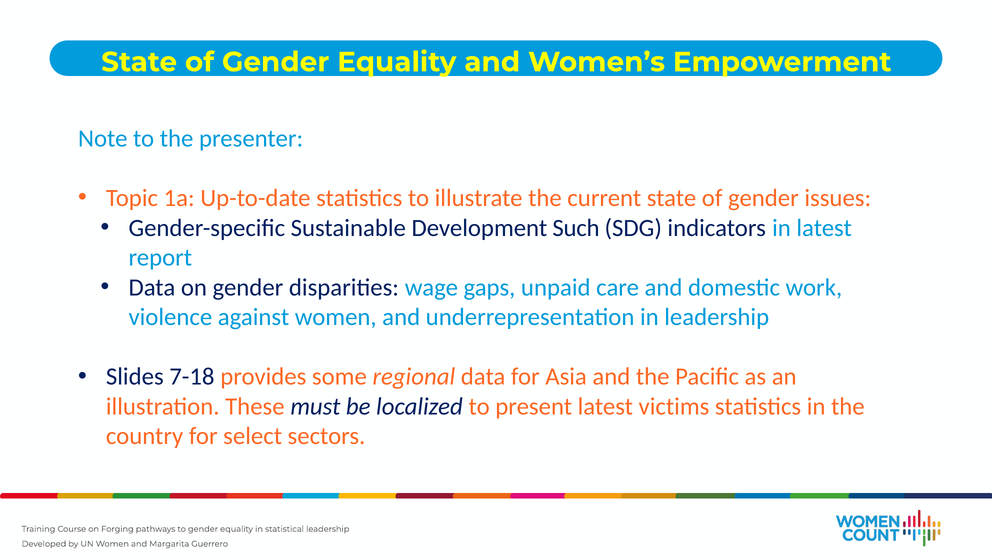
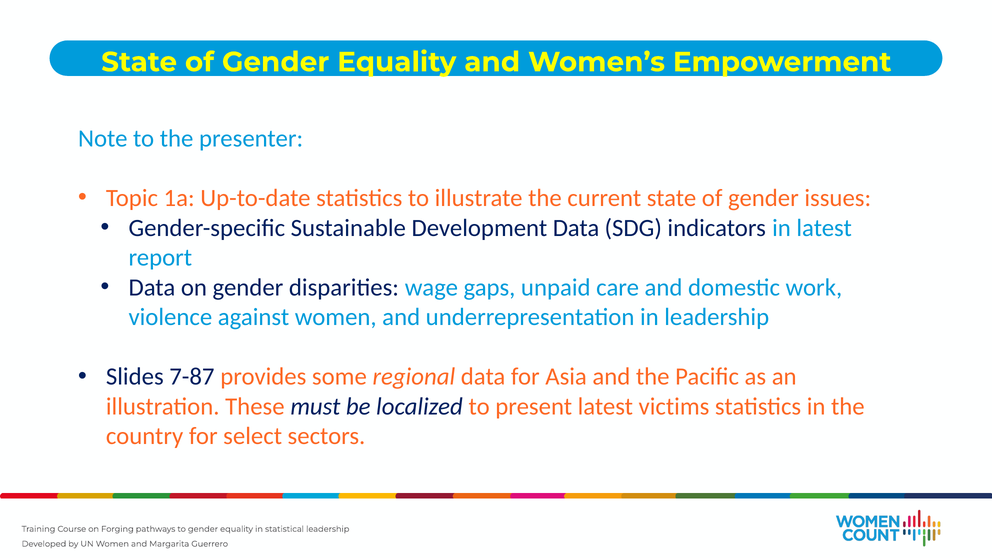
Development Such: Such -> Data
7-18: 7-18 -> 7-87
